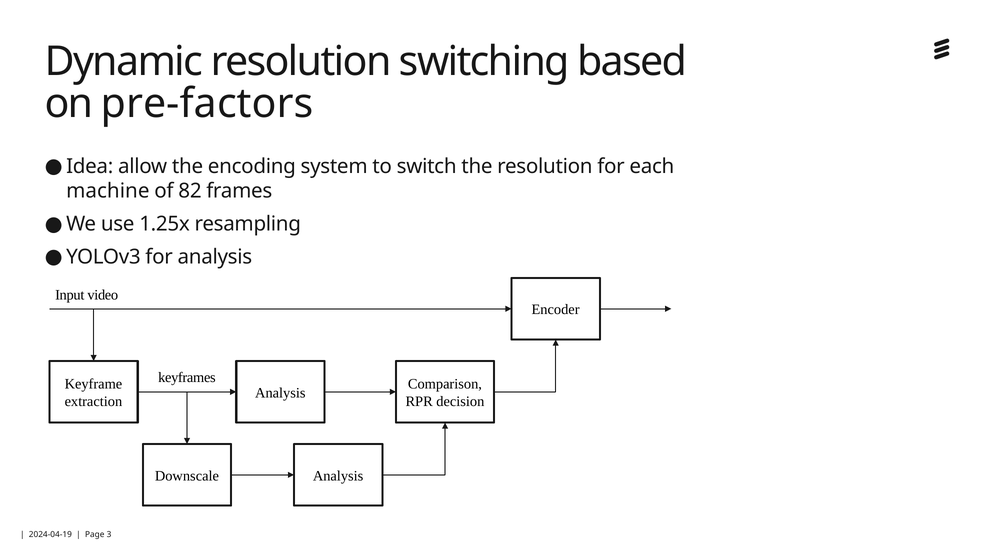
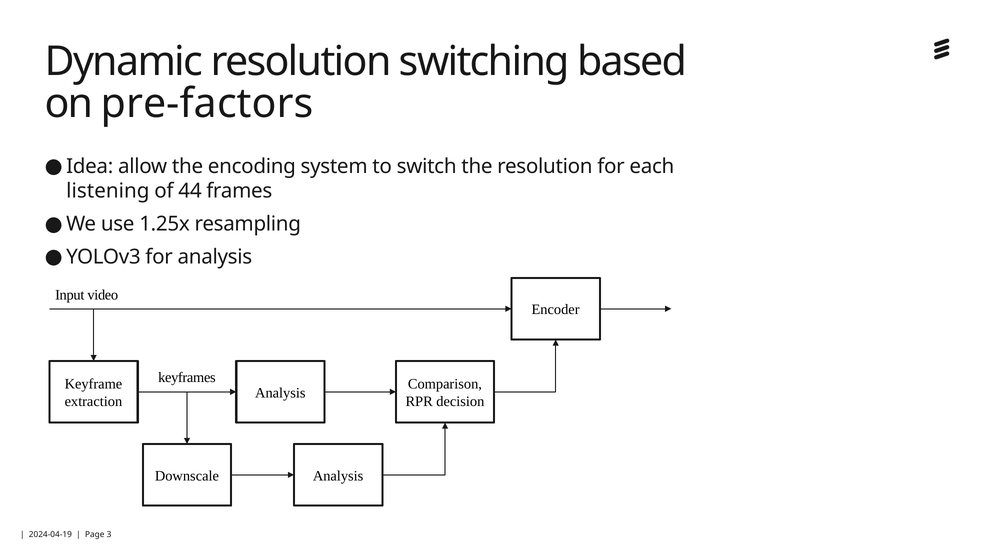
machine: machine -> listening
82: 82 -> 44
